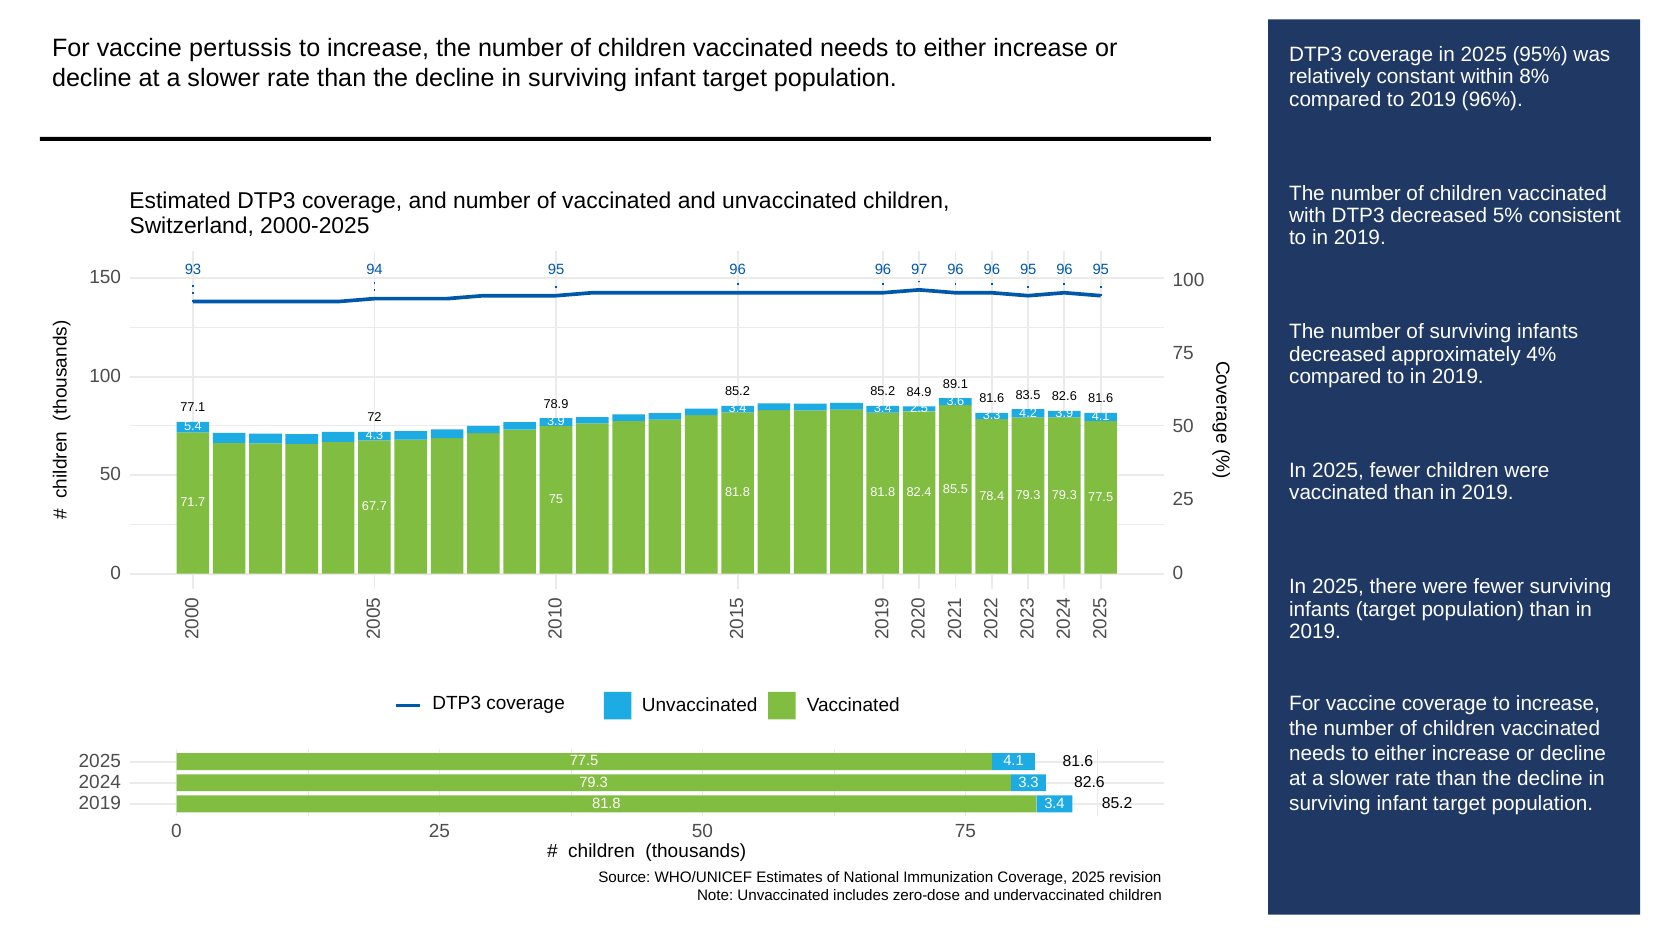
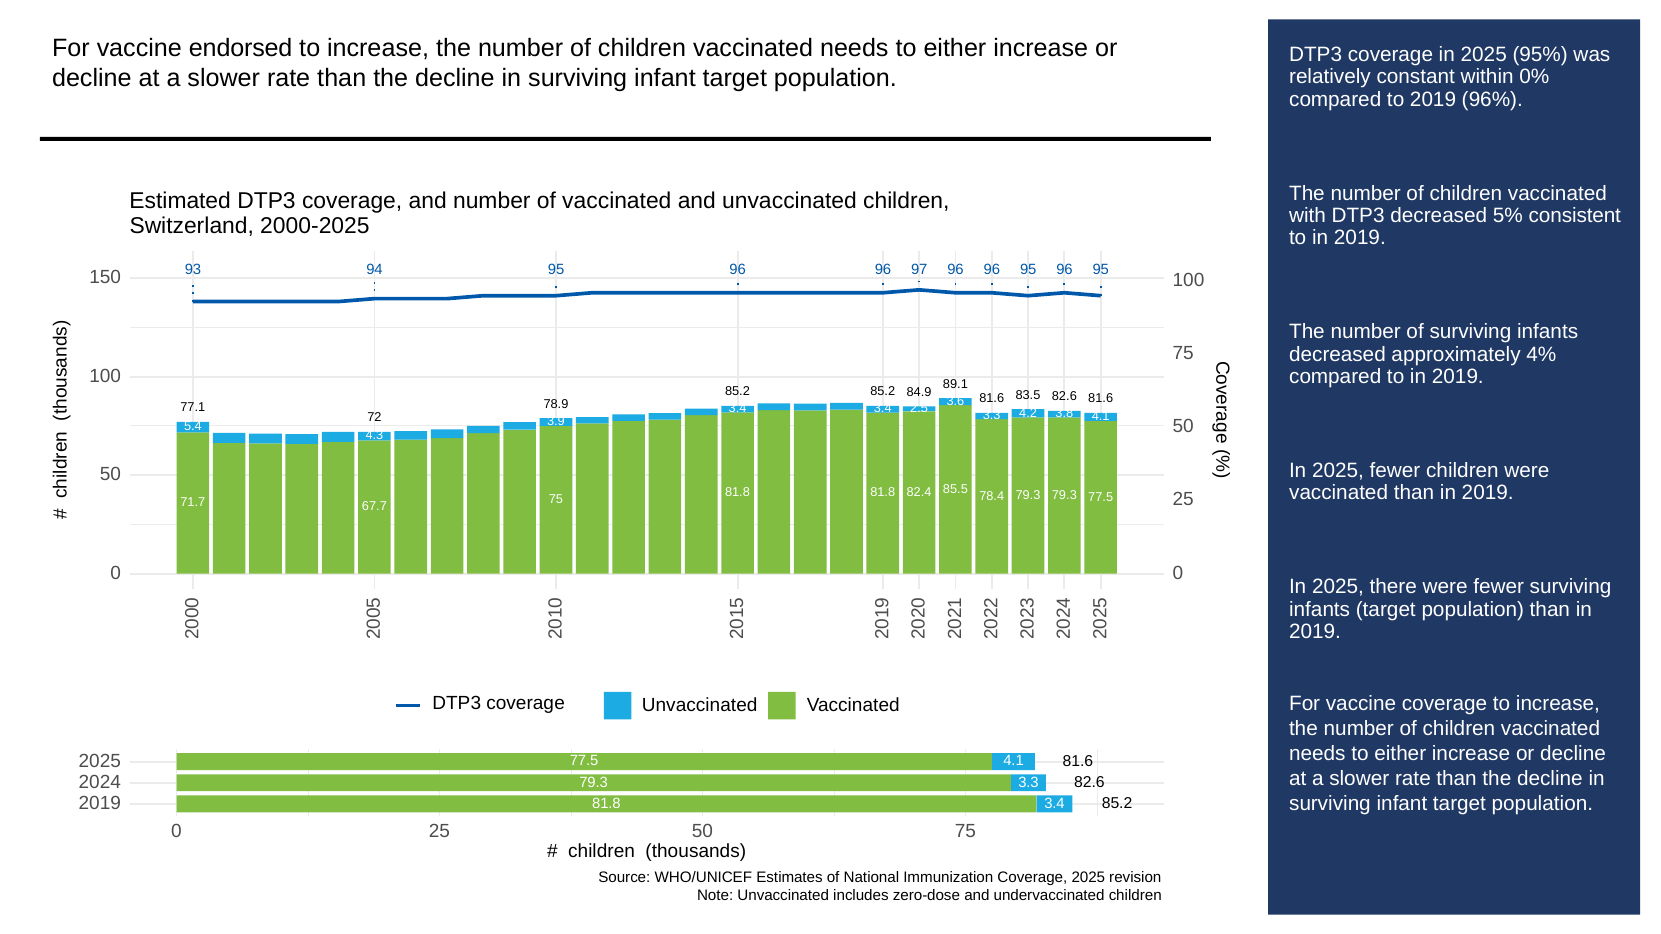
pertussis: pertussis -> endorsed
8%: 8% -> 0%
3.9 at (1064, 414): 3.9 -> 3.8
